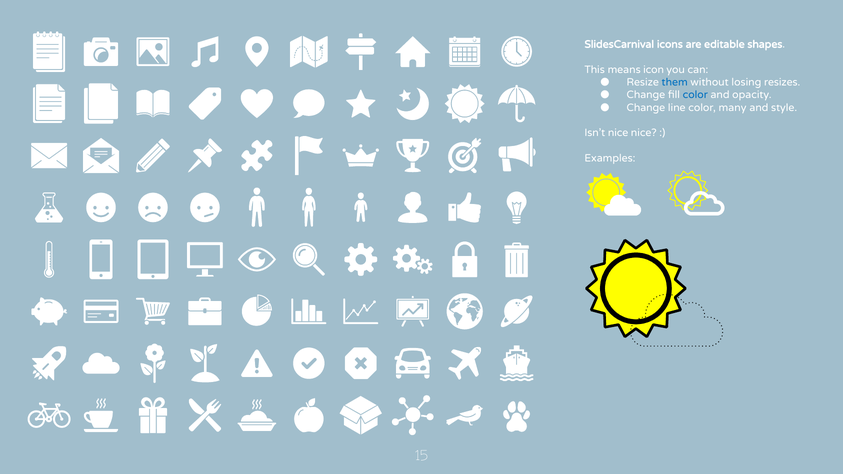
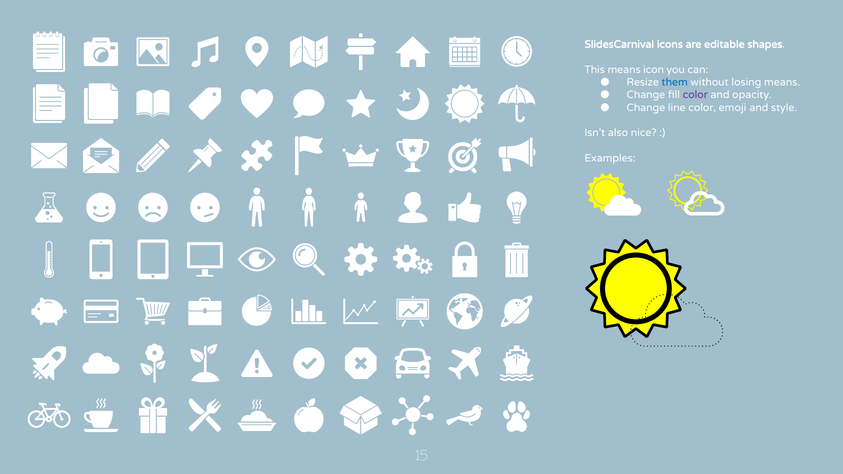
losing resizes: resizes -> means
color at (695, 95) colour: blue -> purple
many: many -> emoji
Isn’t nice: nice -> also
